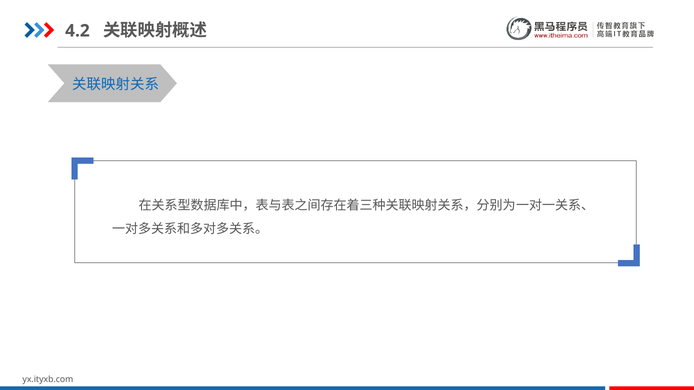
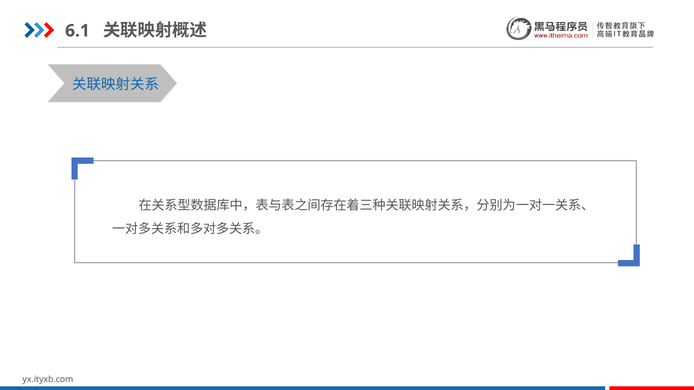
4.2: 4.2 -> 6.1
